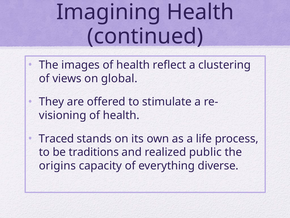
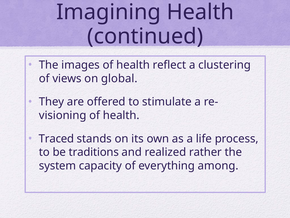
public: public -> rather
origins: origins -> system
diverse: diverse -> among
